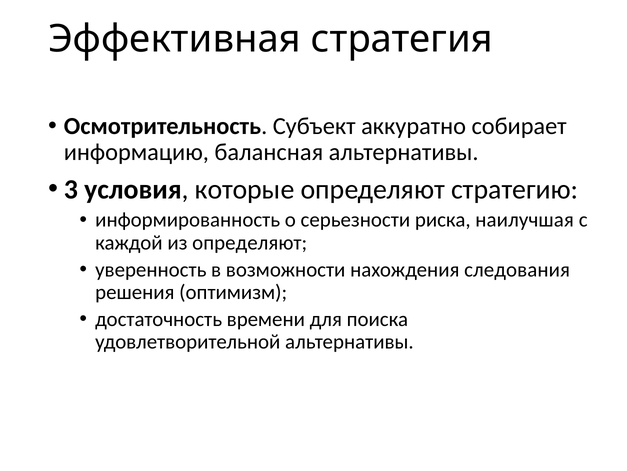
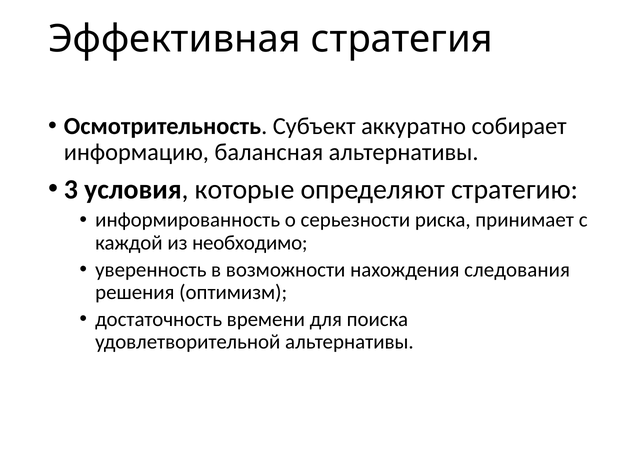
наилучшая: наилучшая -> принимает
из определяют: определяют -> необходимо
